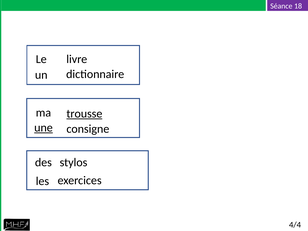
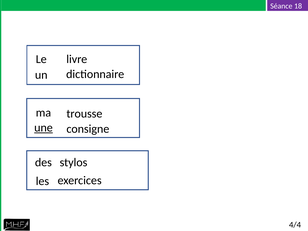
trousse underline: present -> none
